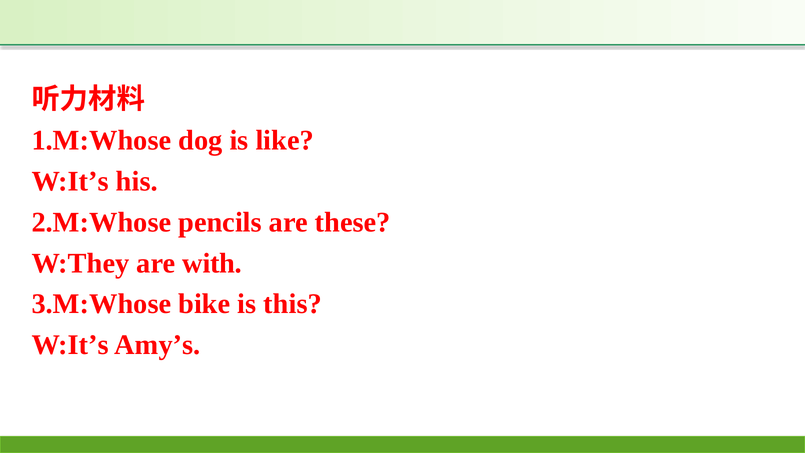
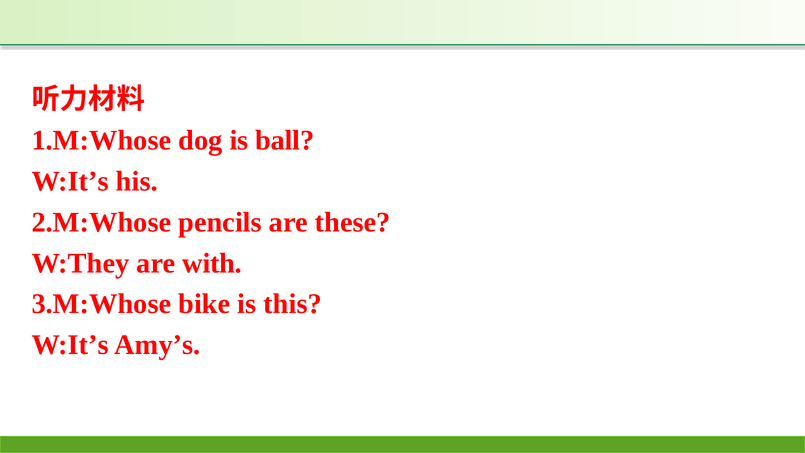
like: like -> ball
